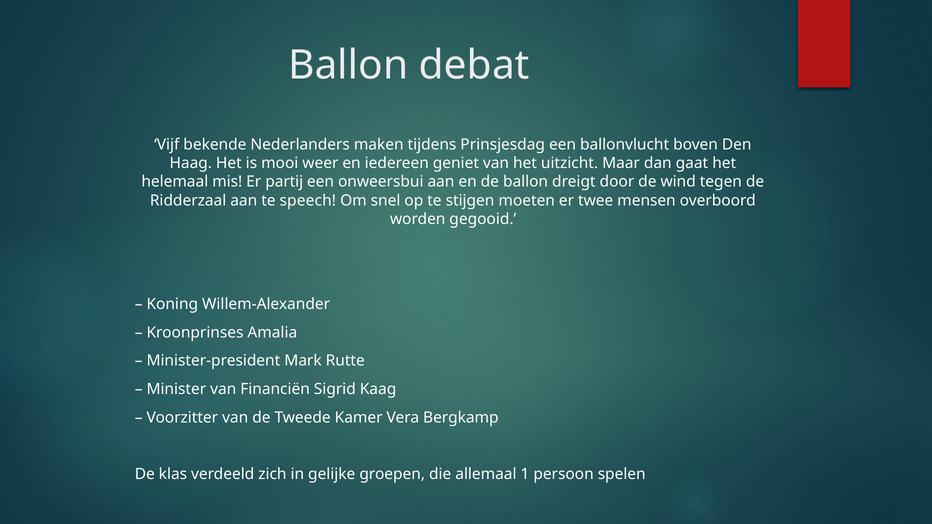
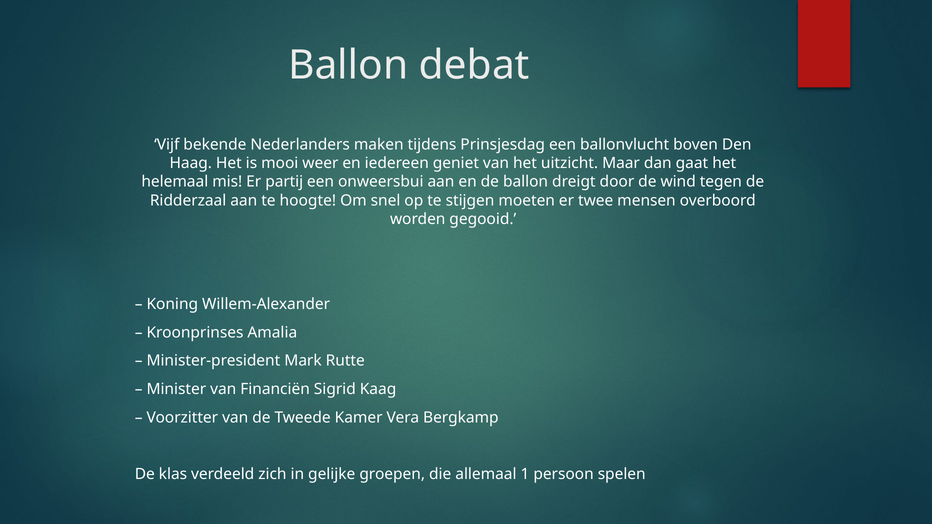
speech: speech -> hoogte
